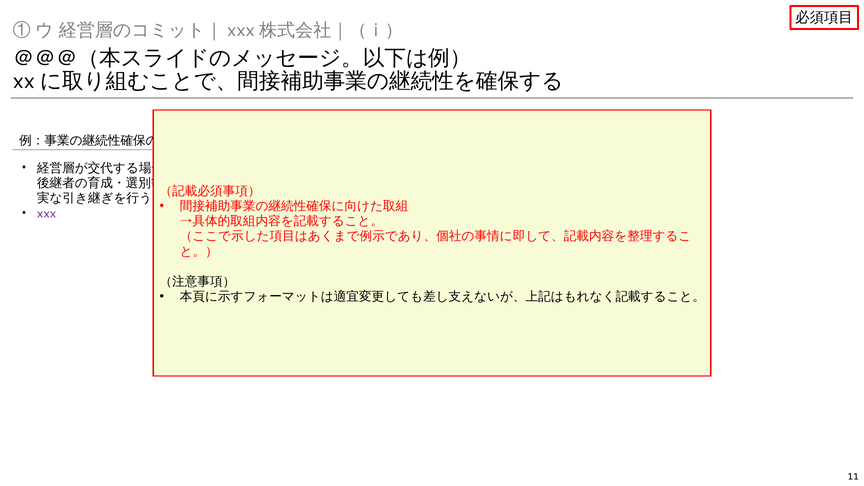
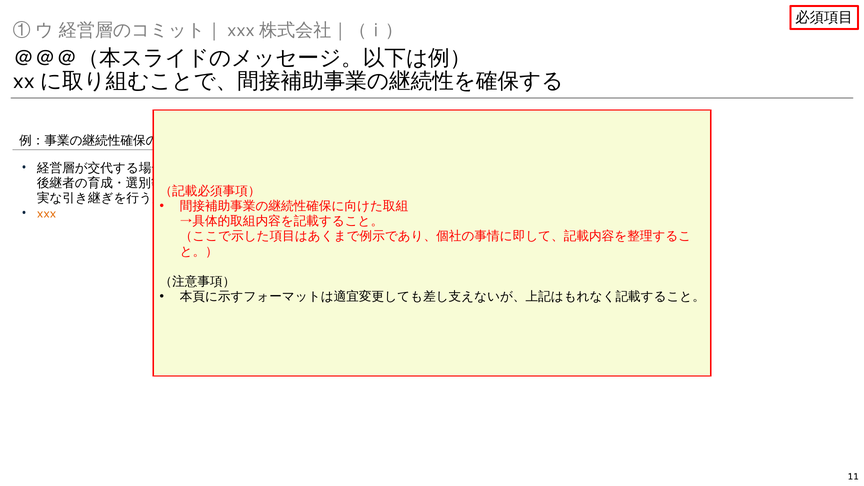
xxx colour: purple -> orange
